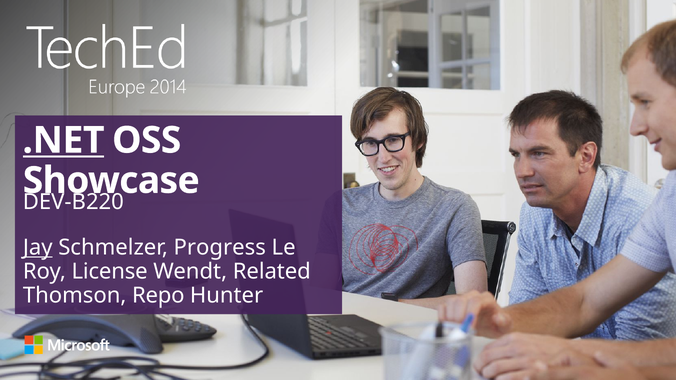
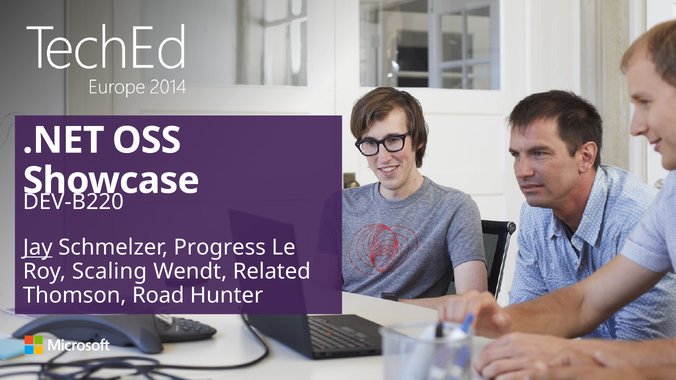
.NET underline: present -> none
License: License -> Scaling
Repo: Repo -> Road
